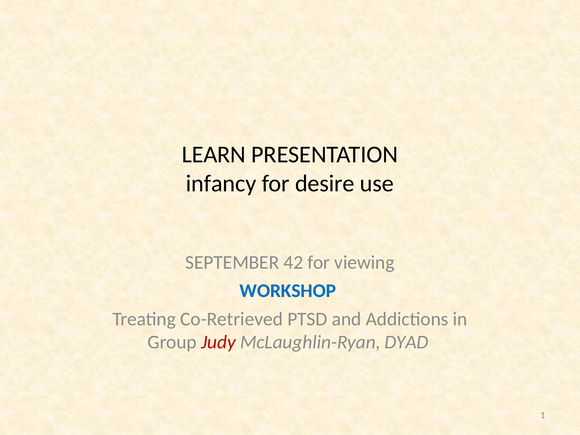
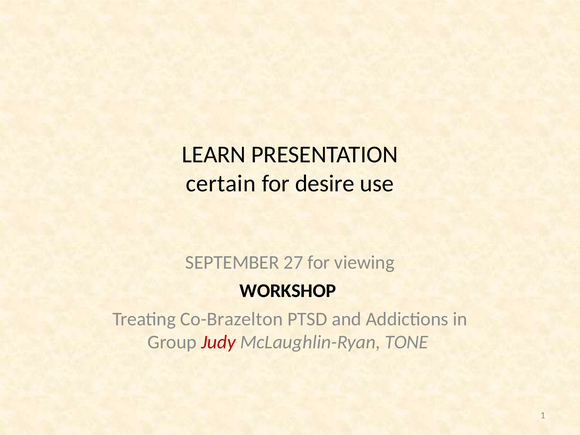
infancy: infancy -> certain
42: 42 -> 27
WORKSHOP colour: blue -> black
Co-Retrieved: Co-Retrieved -> Co-Brazelton
DYAD: DYAD -> TONE
